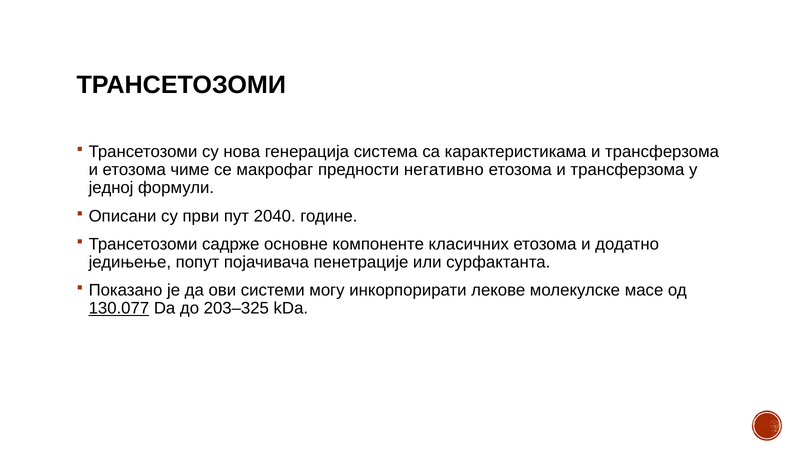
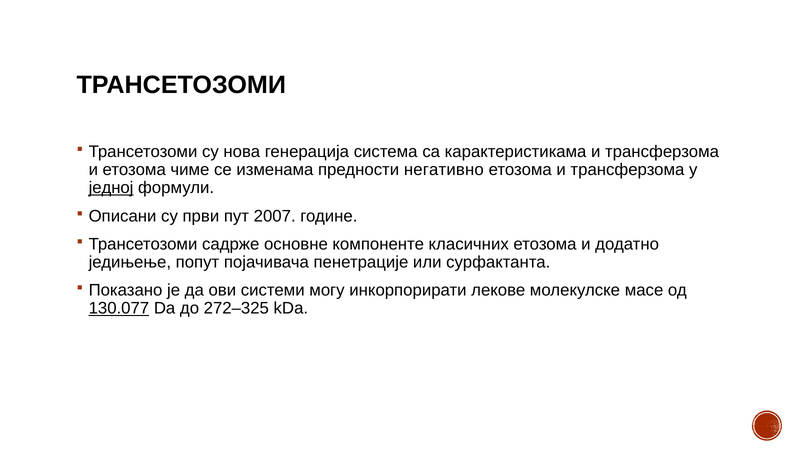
макрофаг: макрофаг -> изменама
једној underline: none -> present
2040: 2040 -> 2007
203–325: 203–325 -> 272–325
